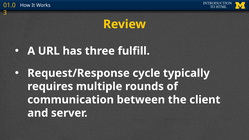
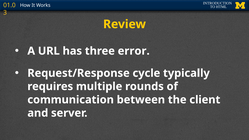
fulfill: fulfill -> error
